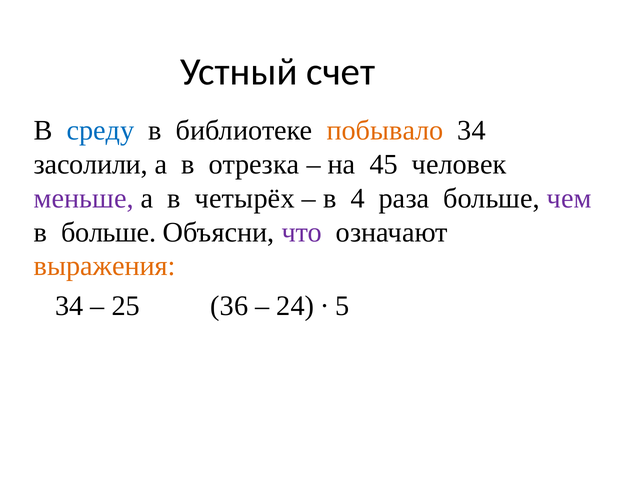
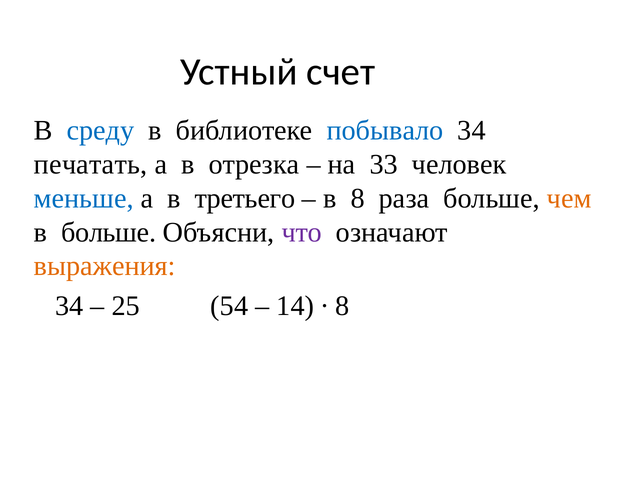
побывало colour: orange -> blue
засолили: засолили -> печатать
45: 45 -> 33
меньше colour: purple -> blue
четырёх: четырёх -> третьего
в 4: 4 -> 8
чем colour: purple -> orange
36: 36 -> 54
24: 24 -> 14
5 at (342, 306): 5 -> 8
